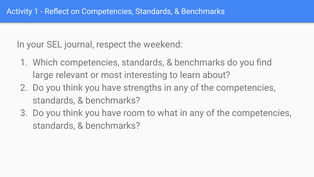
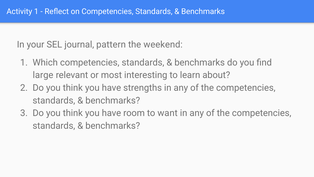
respect: respect -> pattern
what: what -> want
